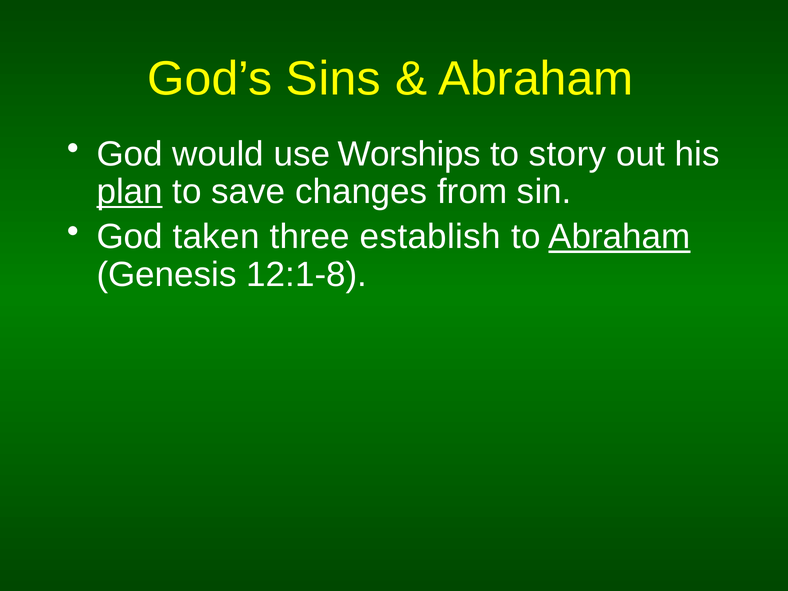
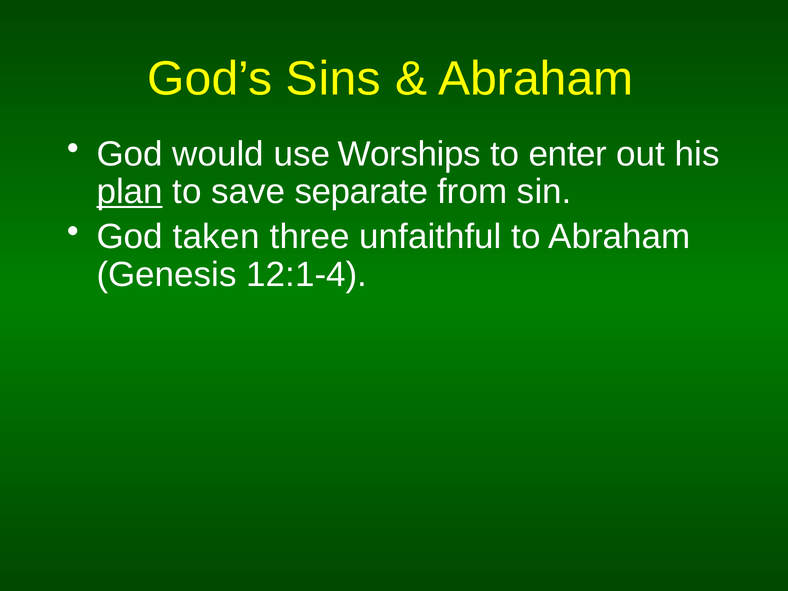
story: story -> enter
changes: changes -> separate
establish: establish -> unfaithful
Abraham at (620, 237) underline: present -> none
12:1-8: 12:1-8 -> 12:1-4
